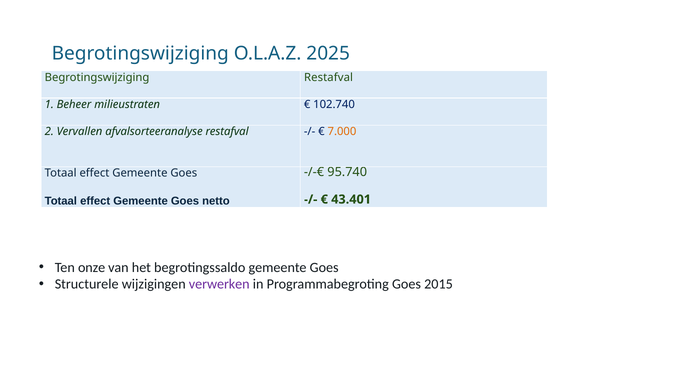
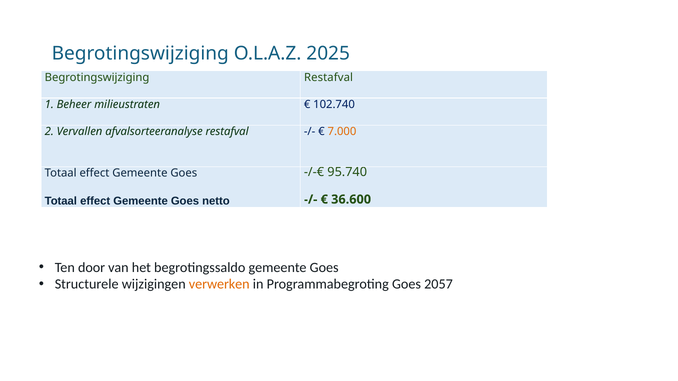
43.401: 43.401 -> 36.600
onze: onze -> door
verwerken colour: purple -> orange
2015: 2015 -> 2057
